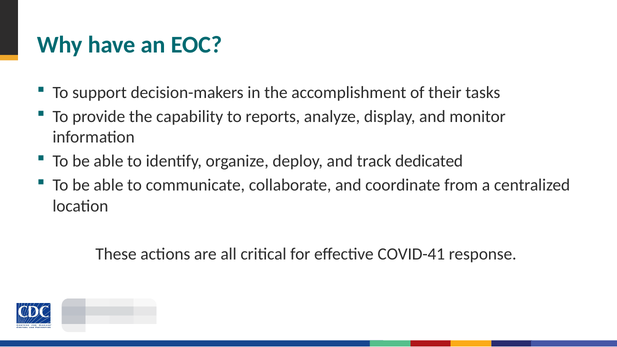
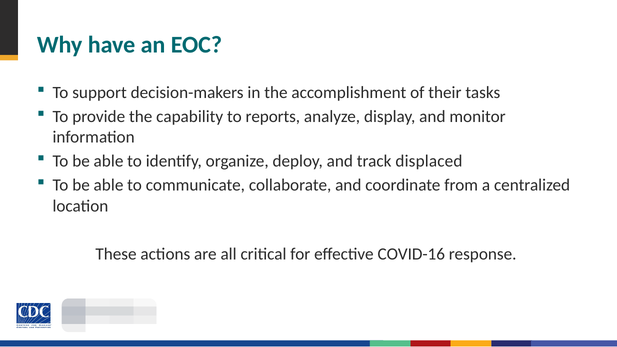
dedicated: dedicated -> displaced
COVID-41: COVID-41 -> COVID-16
